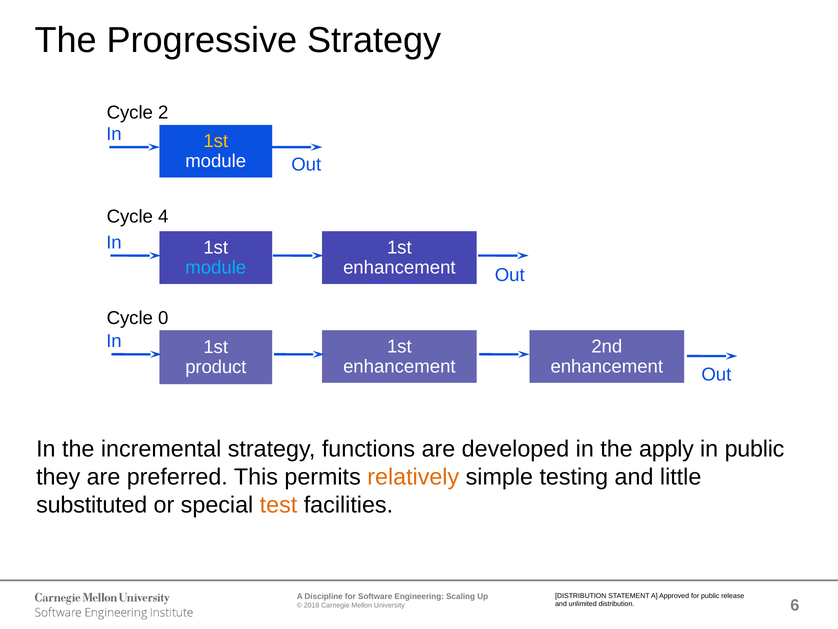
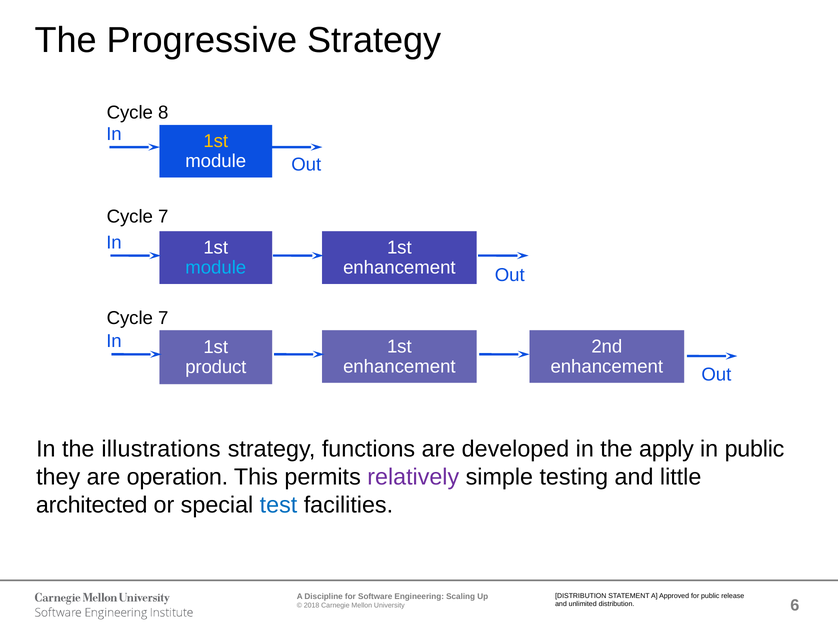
2: 2 -> 8
4 at (163, 216): 4 -> 7
0 at (163, 318): 0 -> 7
incremental: incremental -> illustrations
preferred: preferred -> operation
relatively colour: orange -> purple
substituted: substituted -> architected
test colour: orange -> blue
